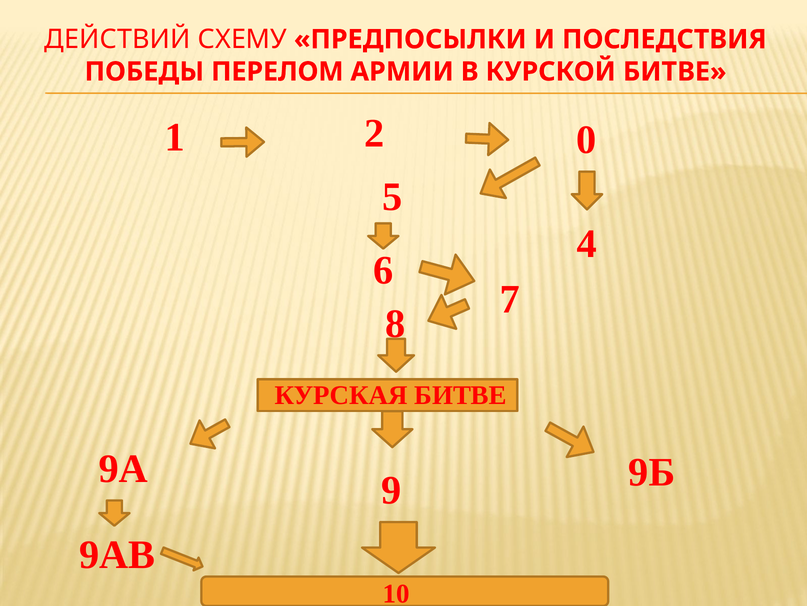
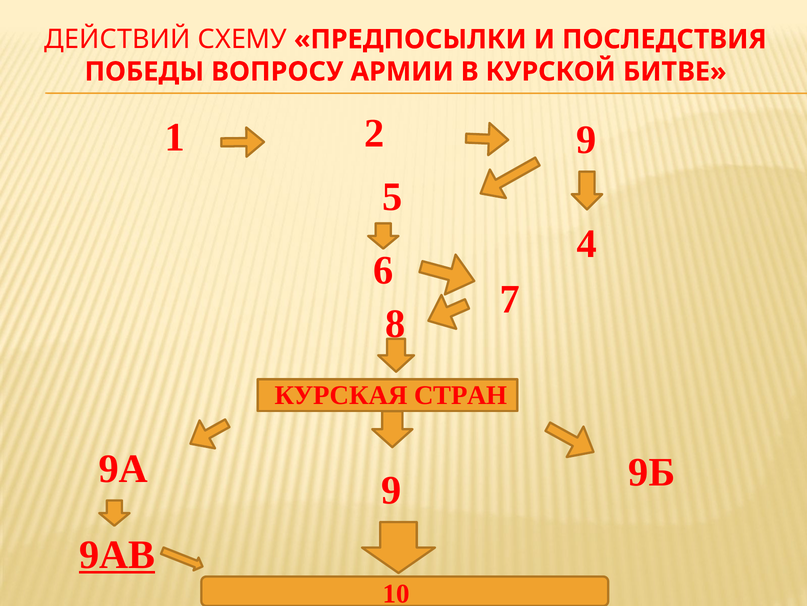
ПЕРЕЛОМ: ПЕРЕЛОМ -> ВОПРОСУ
2 0: 0 -> 9
КУРСКАЯ БИТВЕ: БИТВЕ -> СТРАН
9АВ underline: none -> present
